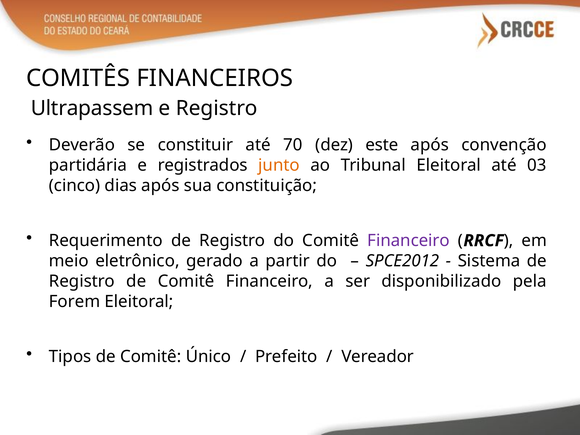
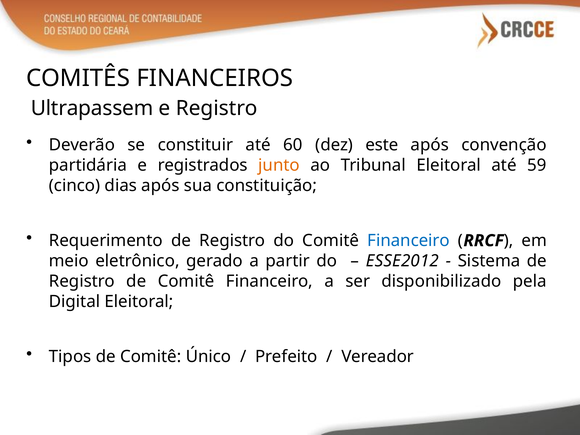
70: 70 -> 60
03: 03 -> 59
Financeiro at (409, 241) colour: purple -> blue
SPCE2012: SPCE2012 -> ESSE2012
Forem: Forem -> Digital
